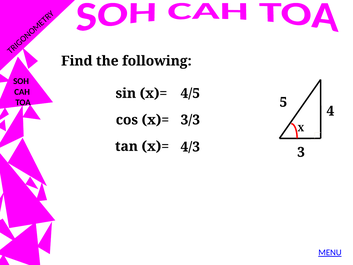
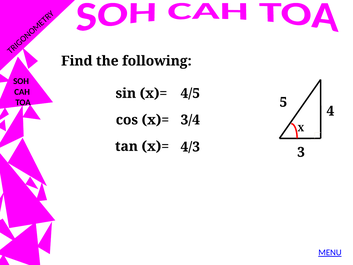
3/3: 3/3 -> 3/4
